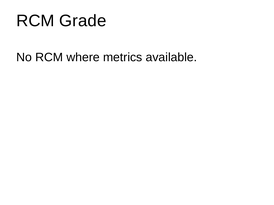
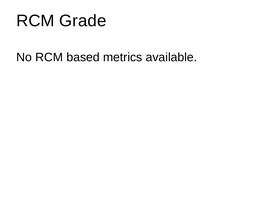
where: where -> based
